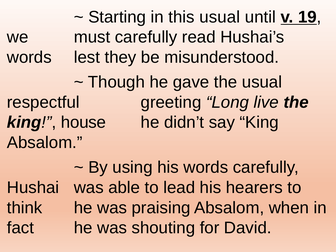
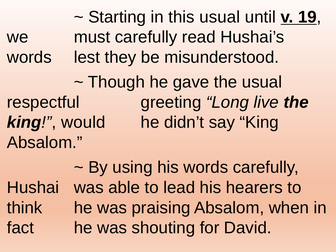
house: house -> would
